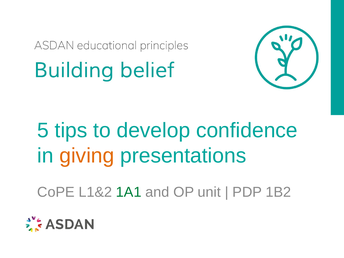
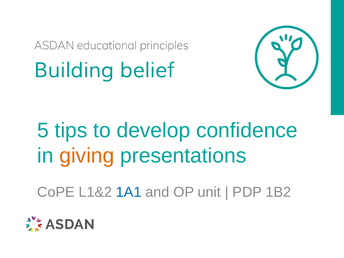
1A1 colour: green -> blue
